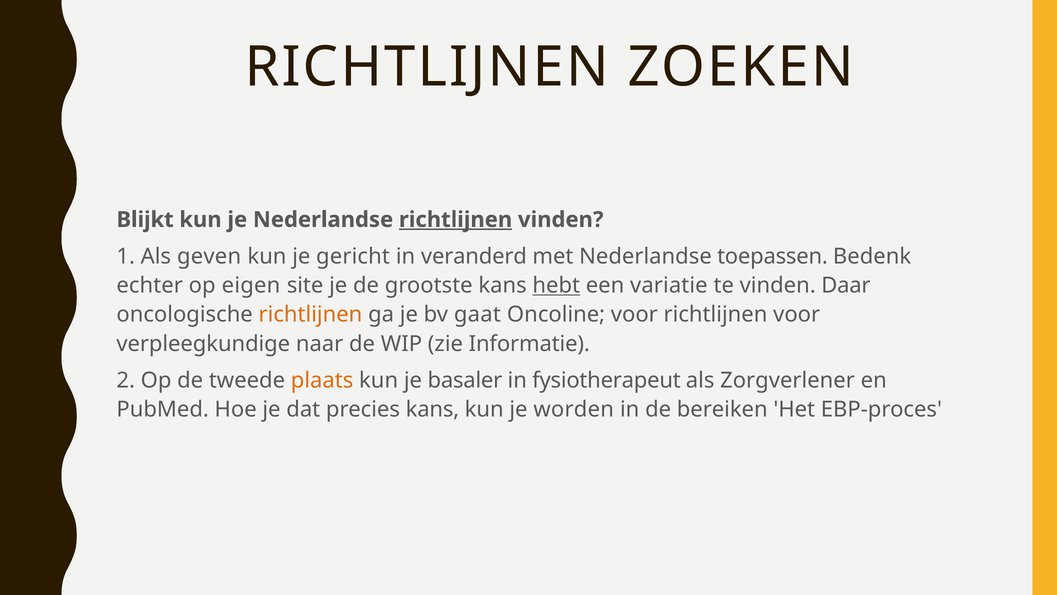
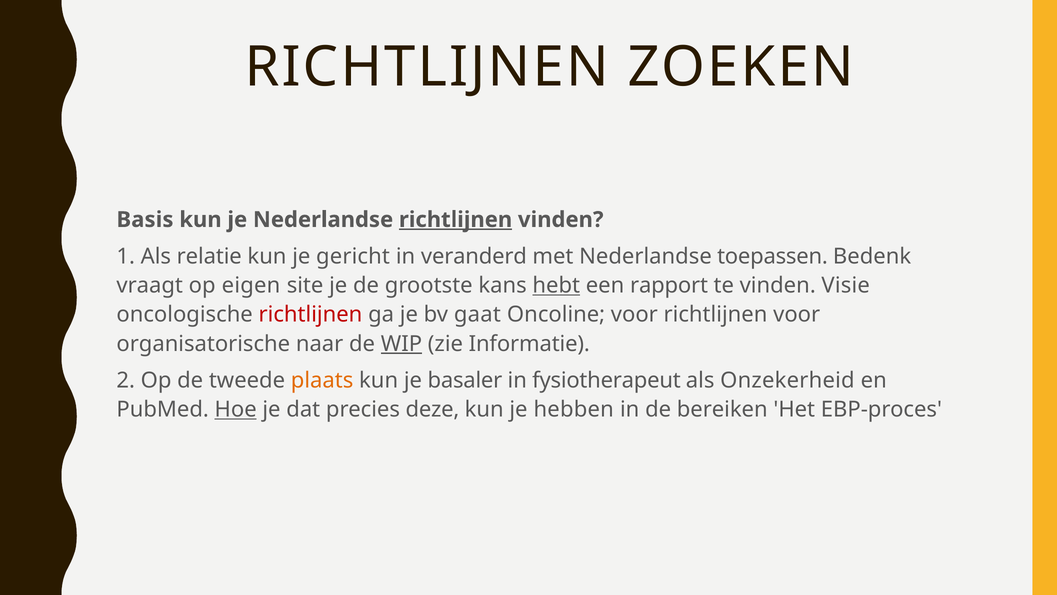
Blijkt: Blijkt -> Basis
geven: geven -> relatie
echter: echter -> vraagt
variatie: variatie -> rapport
Daar: Daar -> Visie
richtlijnen at (310, 314) colour: orange -> red
verpleegkundige: verpleegkundige -> organisatorische
WIP underline: none -> present
Zorgverlener: Zorgverlener -> Onzekerheid
Hoe underline: none -> present
precies kans: kans -> deze
worden: worden -> hebben
